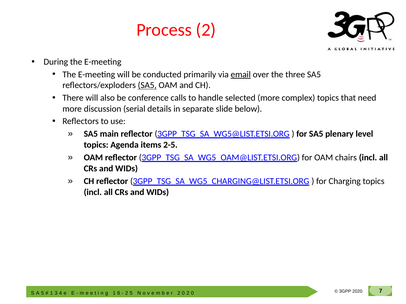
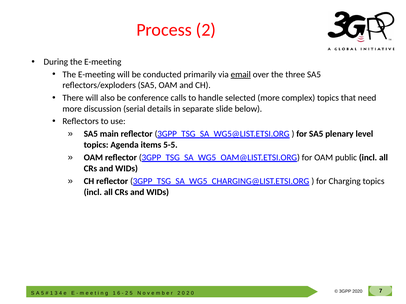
SA5 at (147, 85) underline: present -> none
2-5: 2-5 -> 5-5
chairs: chairs -> public
